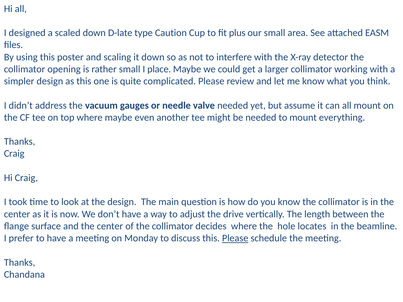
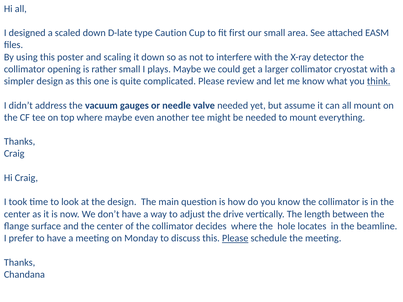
plus: plus -> first
place: place -> plays
working: working -> cryostat
think underline: none -> present
